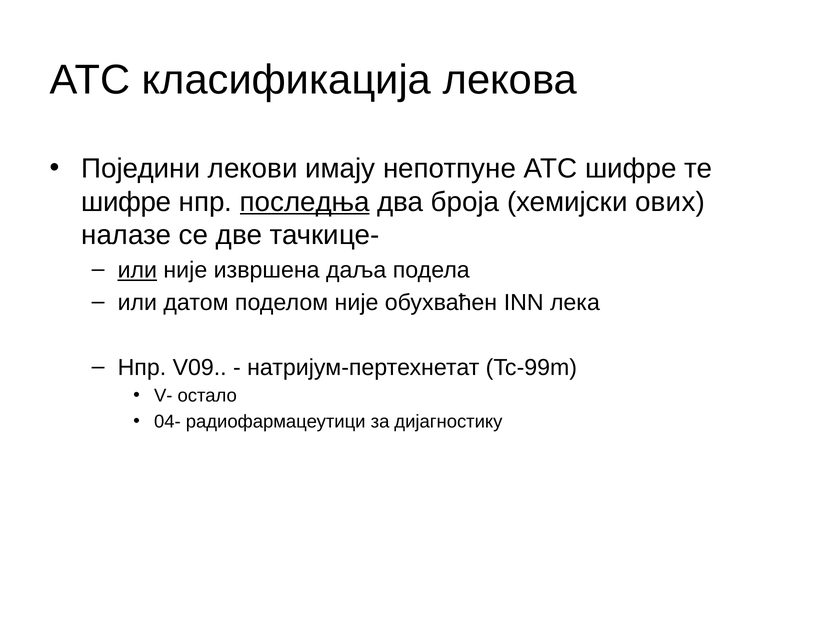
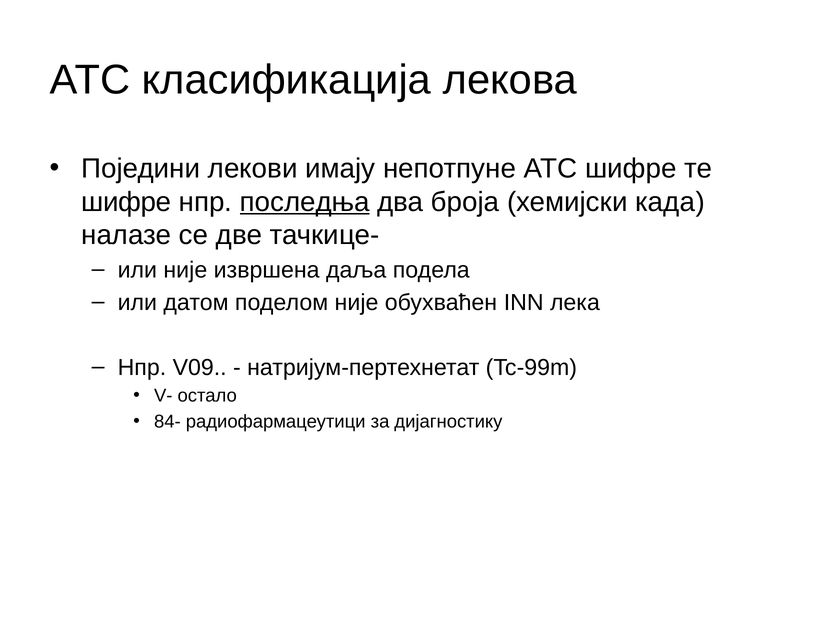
ових: ових -> када
или at (137, 270) underline: present -> none
04-: 04- -> 84-
